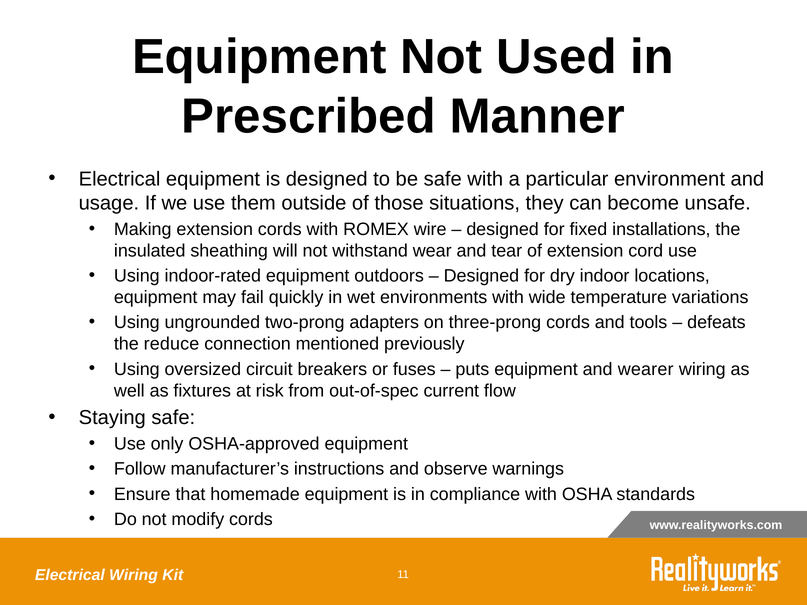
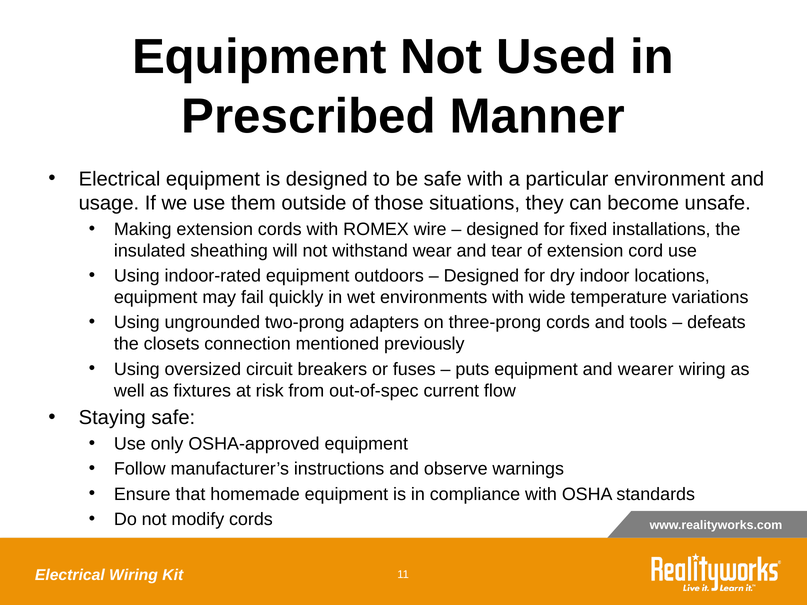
reduce: reduce -> closets
